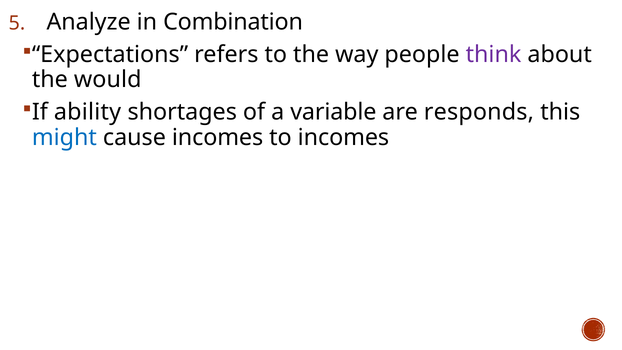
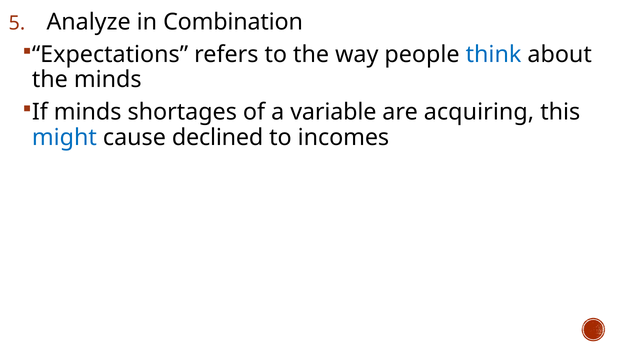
think colour: purple -> blue
the would: would -> minds
If ability: ability -> minds
responds: responds -> acquiring
cause incomes: incomes -> declined
